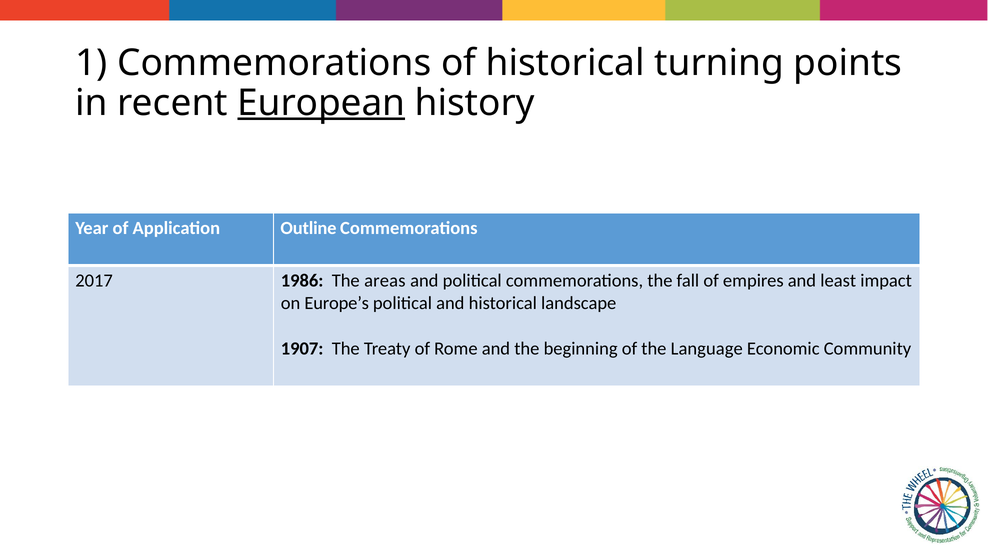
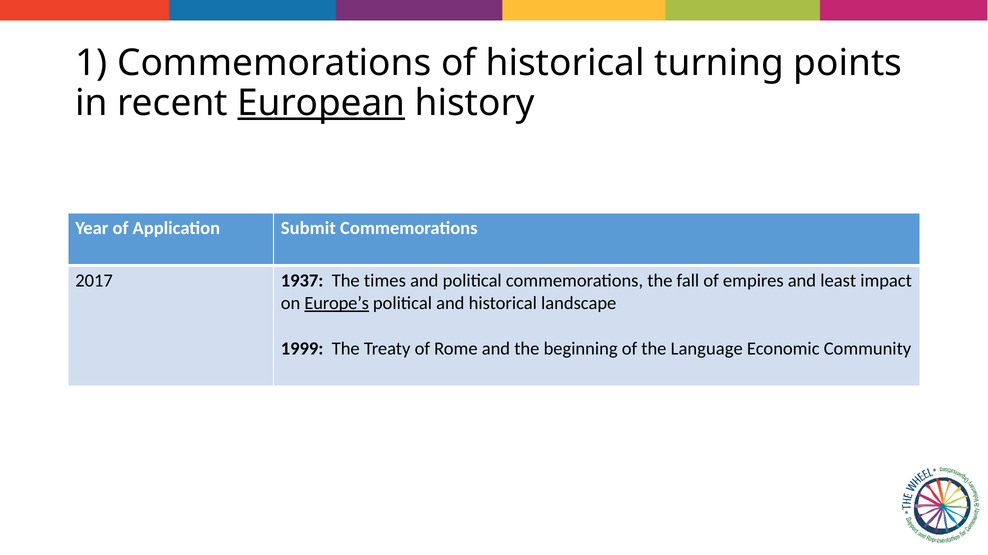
Outline: Outline -> Submit
1986: 1986 -> 1937
areas: areas -> times
Europe’s underline: none -> present
1907: 1907 -> 1999
